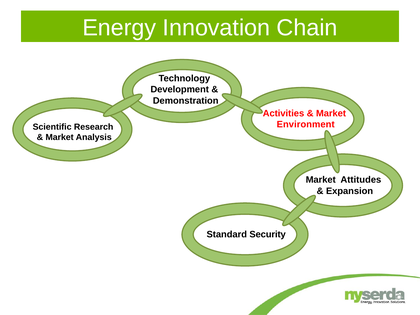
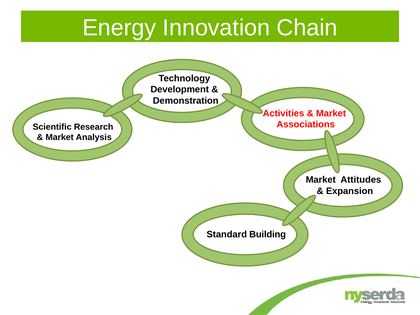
Environment: Environment -> Associations
Security: Security -> Building
